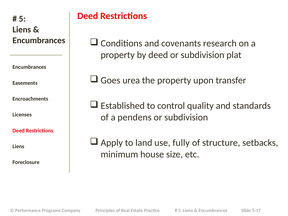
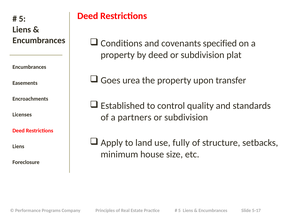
research: research -> specified
pendens: pendens -> partners
